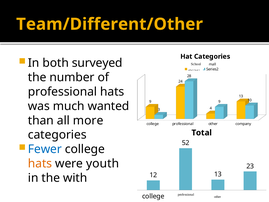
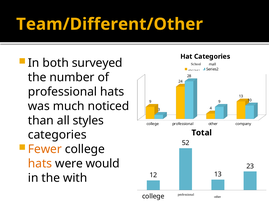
wanted: wanted -> noticed
more: more -> styles
Fewer colour: blue -> orange
youth: youth -> would
